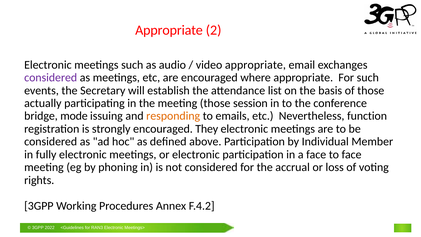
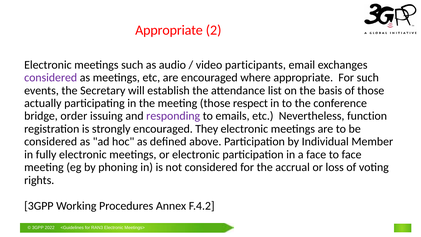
video appropriate: appropriate -> participants
session: session -> respect
mode: mode -> order
responding colour: orange -> purple
